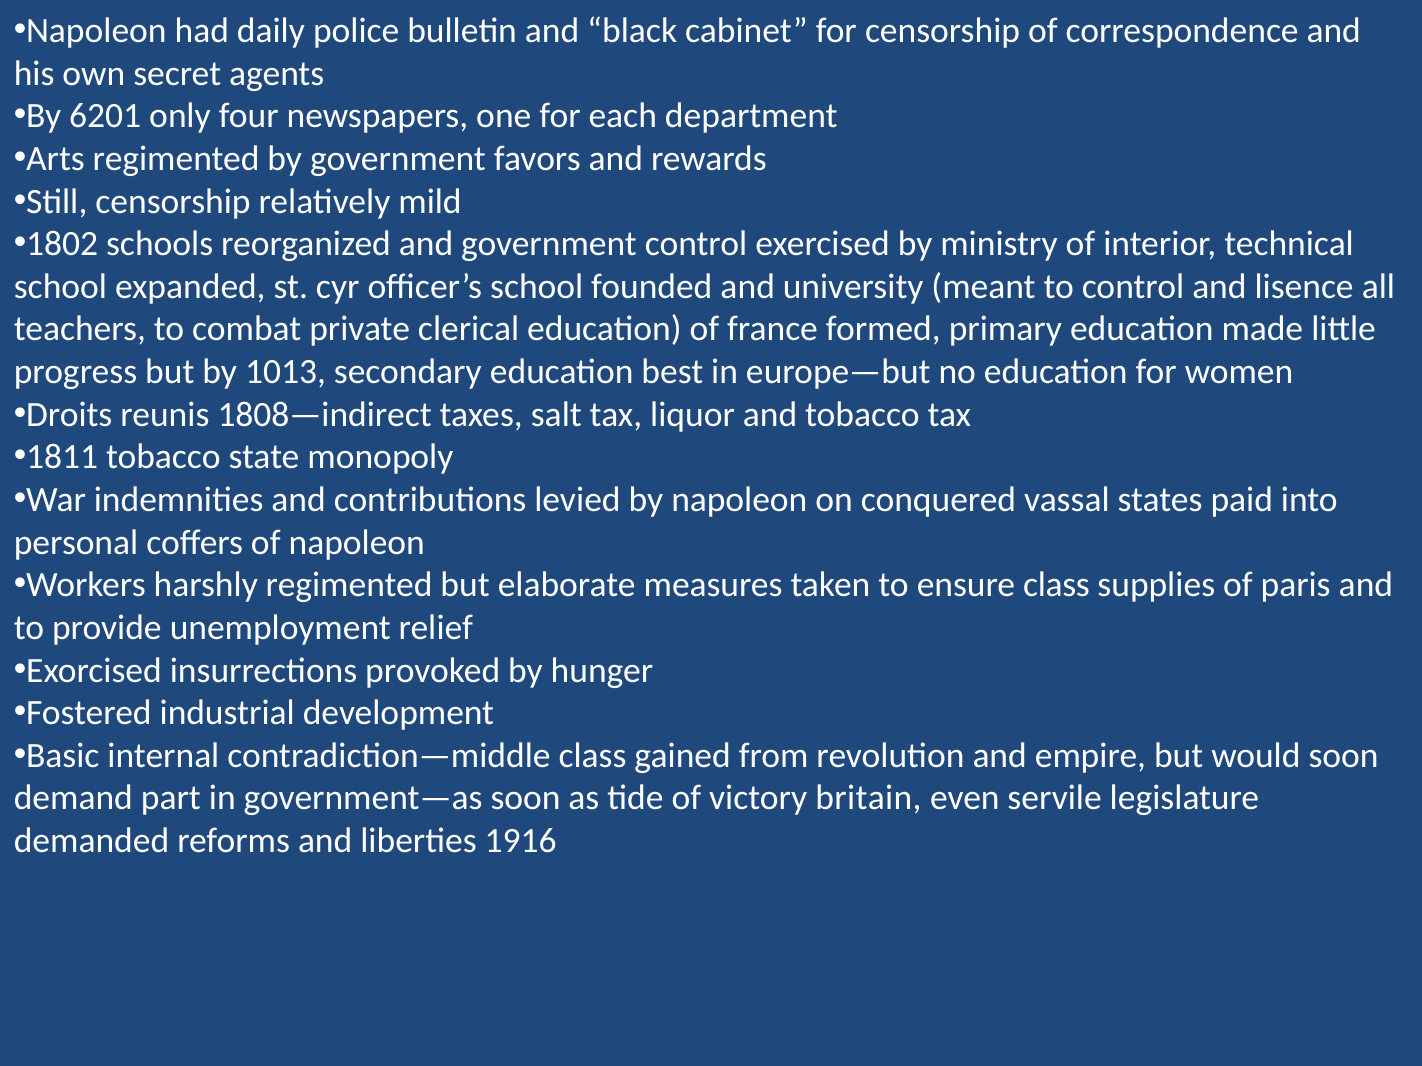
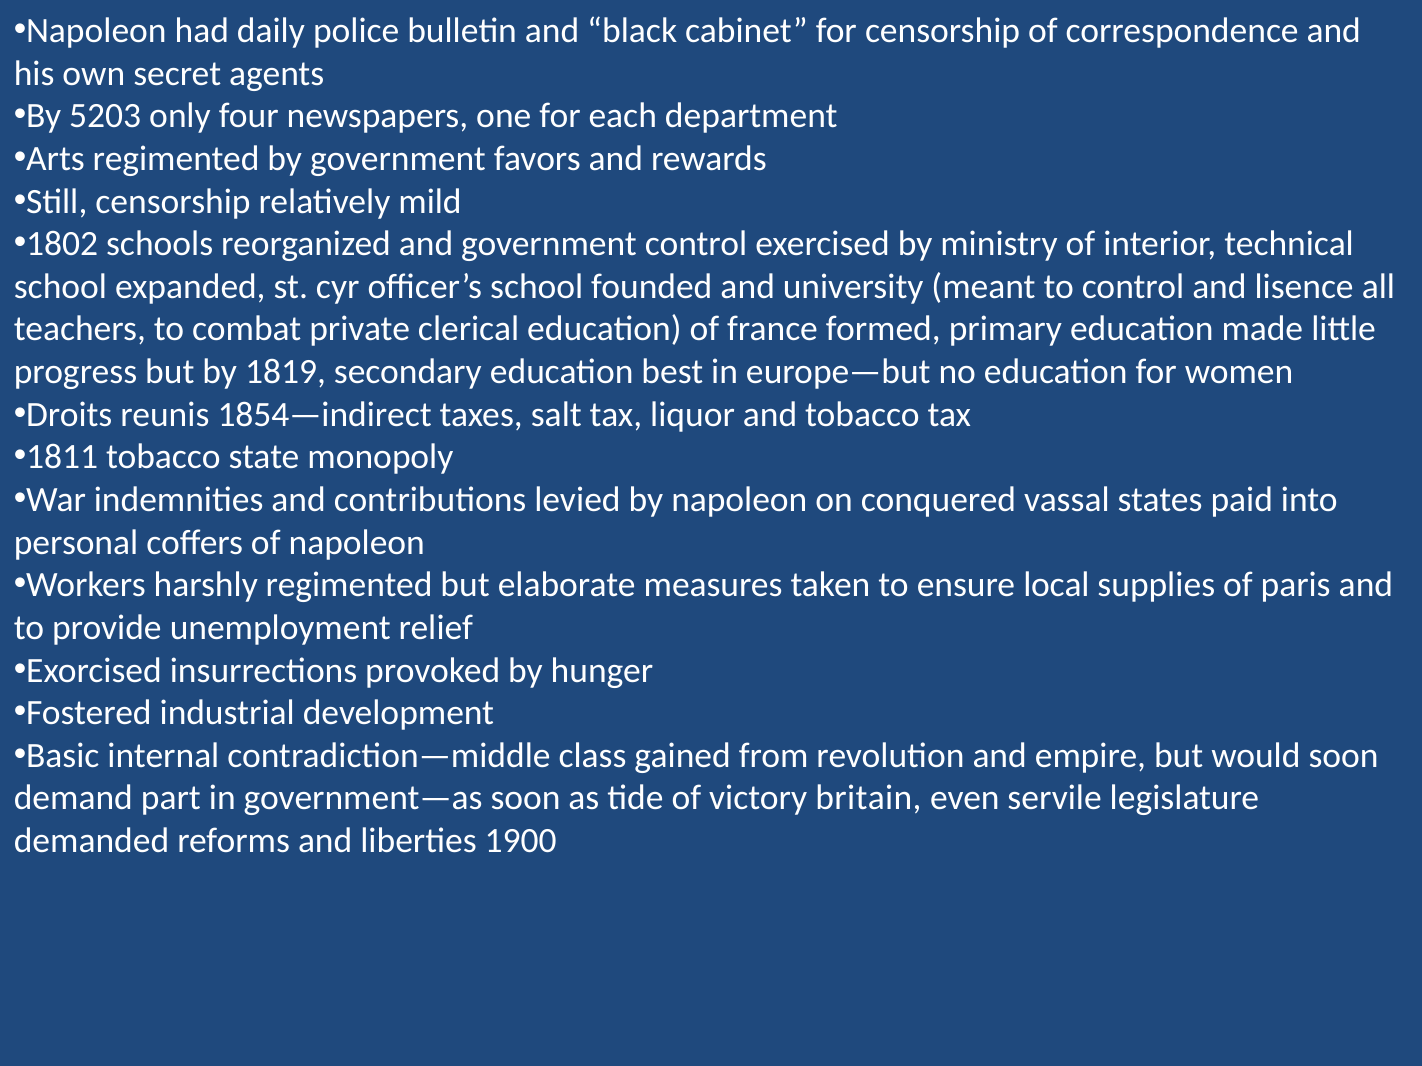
6201: 6201 -> 5203
1013: 1013 -> 1819
1808—indirect: 1808—indirect -> 1854—indirect
ensure class: class -> local
1916: 1916 -> 1900
